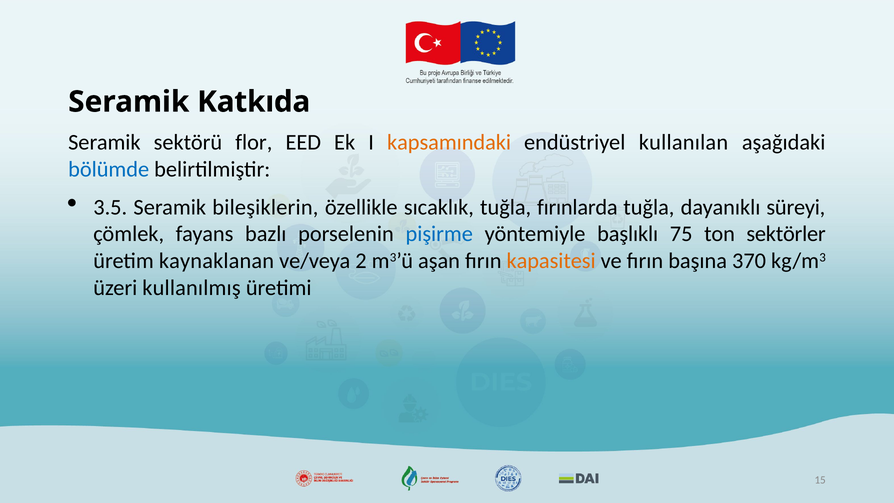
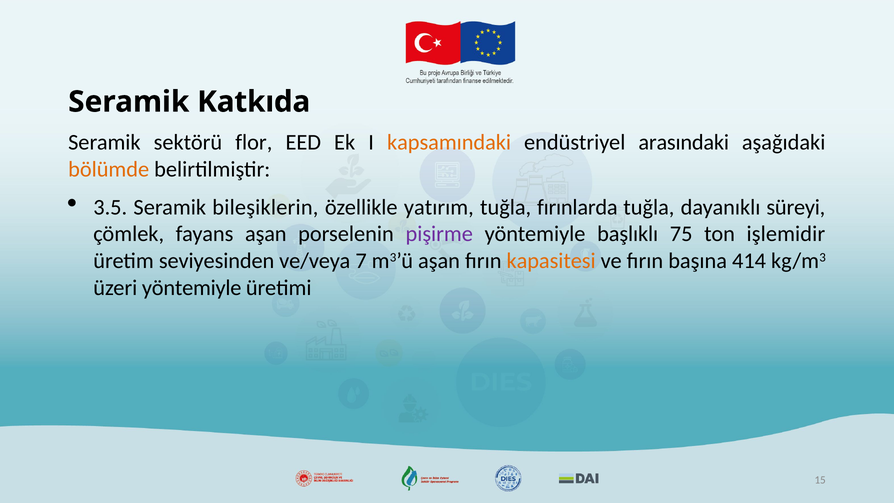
kullanılan: kullanılan -> arasındaki
bölümde colour: blue -> orange
sıcaklık: sıcaklık -> yatırım
fayans bazlı: bazlı -> aşan
pişirme colour: blue -> purple
sektörler: sektörler -> işlemidir
kaynaklanan: kaynaklanan -> seviyesinden
2: 2 -> 7
370: 370 -> 414
üzeri kullanılmış: kullanılmış -> yöntemiyle
